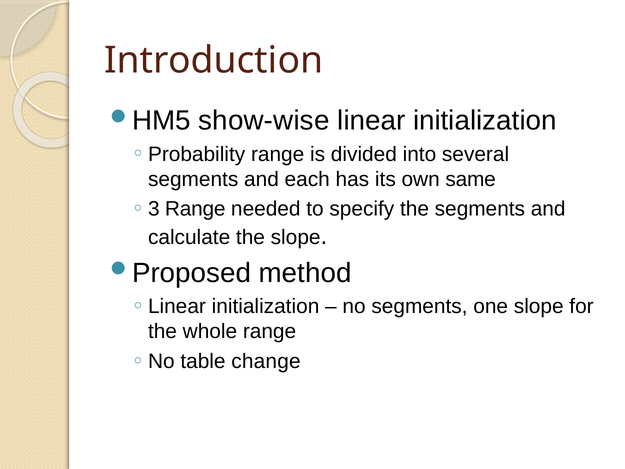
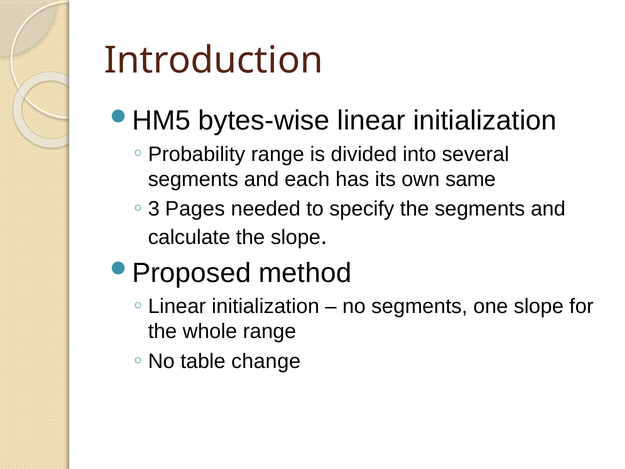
show-wise: show-wise -> bytes-wise
Range at (195, 209): Range -> Pages
